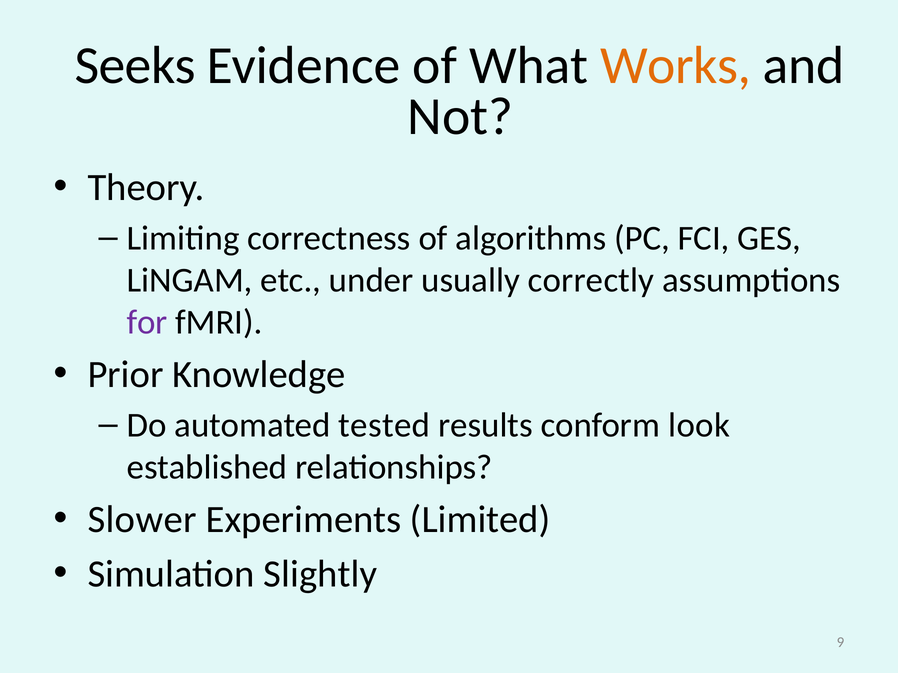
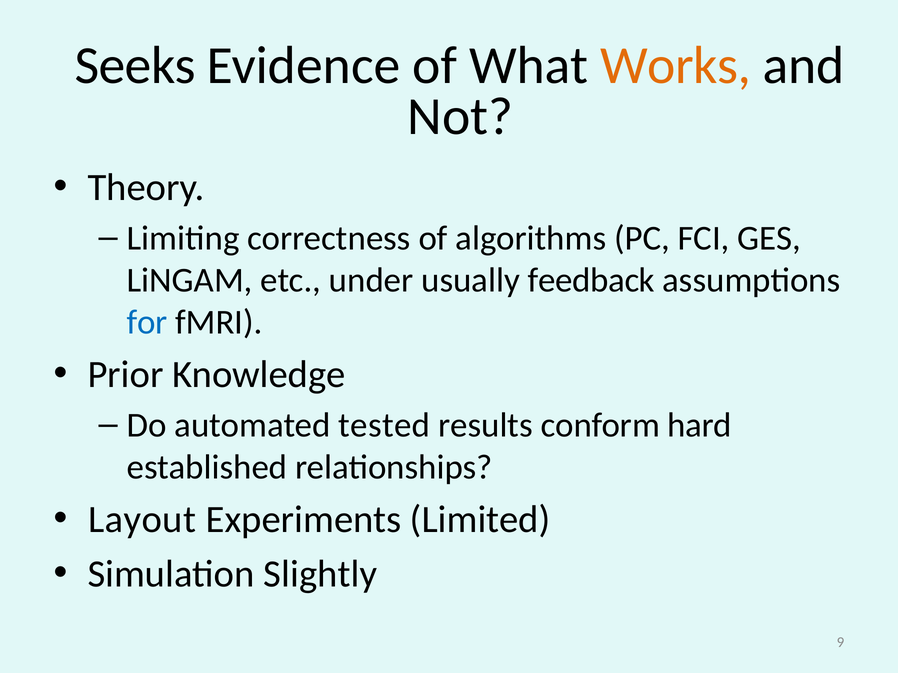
correctly: correctly -> feedback
for colour: purple -> blue
look: look -> hard
Slower: Slower -> Layout
